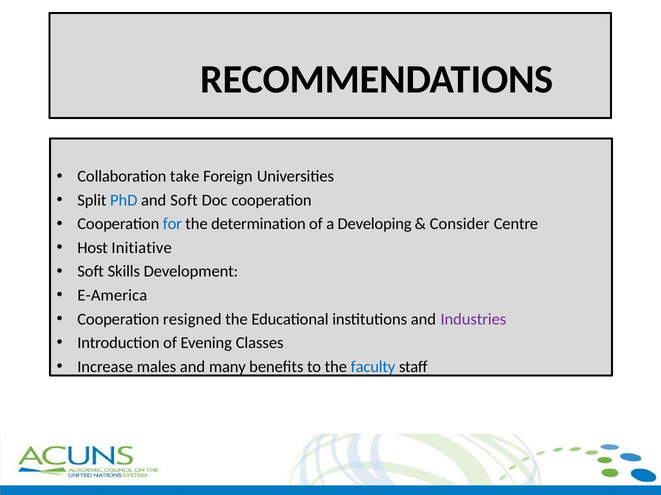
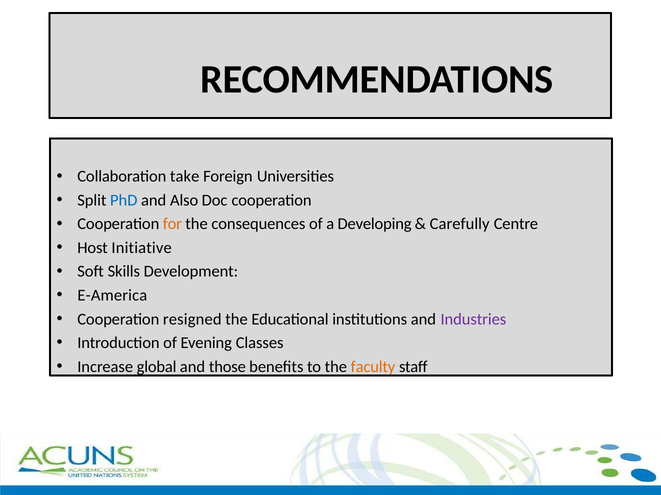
and Soft: Soft -> Also
for colour: blue -> orange
determination: determination -> consequences
Consider: Consider -> Carefully
males: males -> global
many: many -> those
faculty colour: blue -> orange
